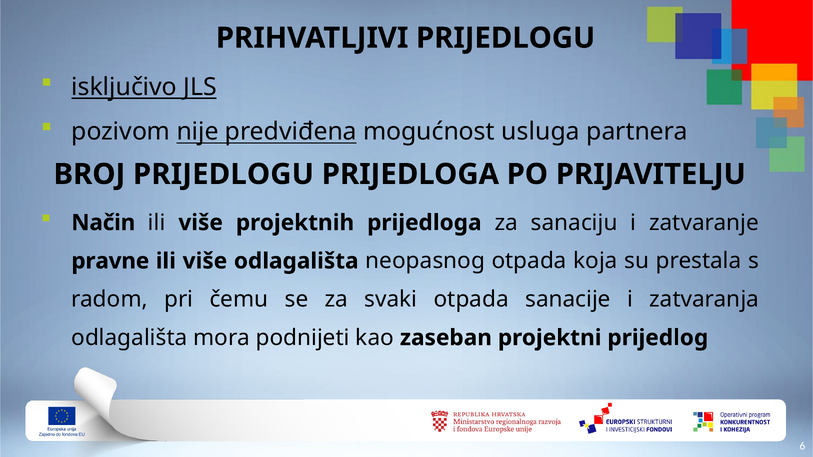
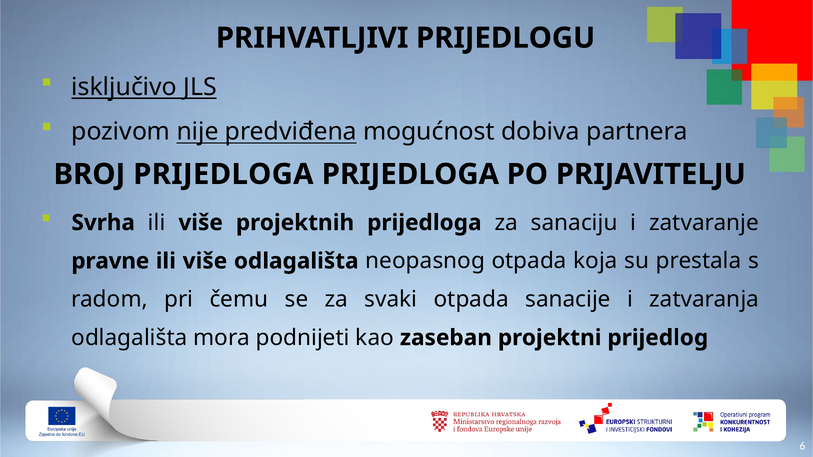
usluga: usluga -> dobiva
BROJ PRIJEDLOGU: PRIJEDLOGU -> PRIJEDLOGA
Način: Način -> Svrha
